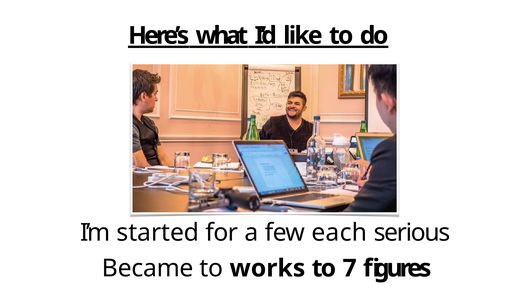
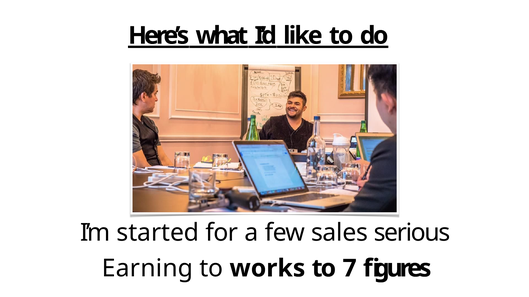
each: each -> sales
Became: Became -> Earning
